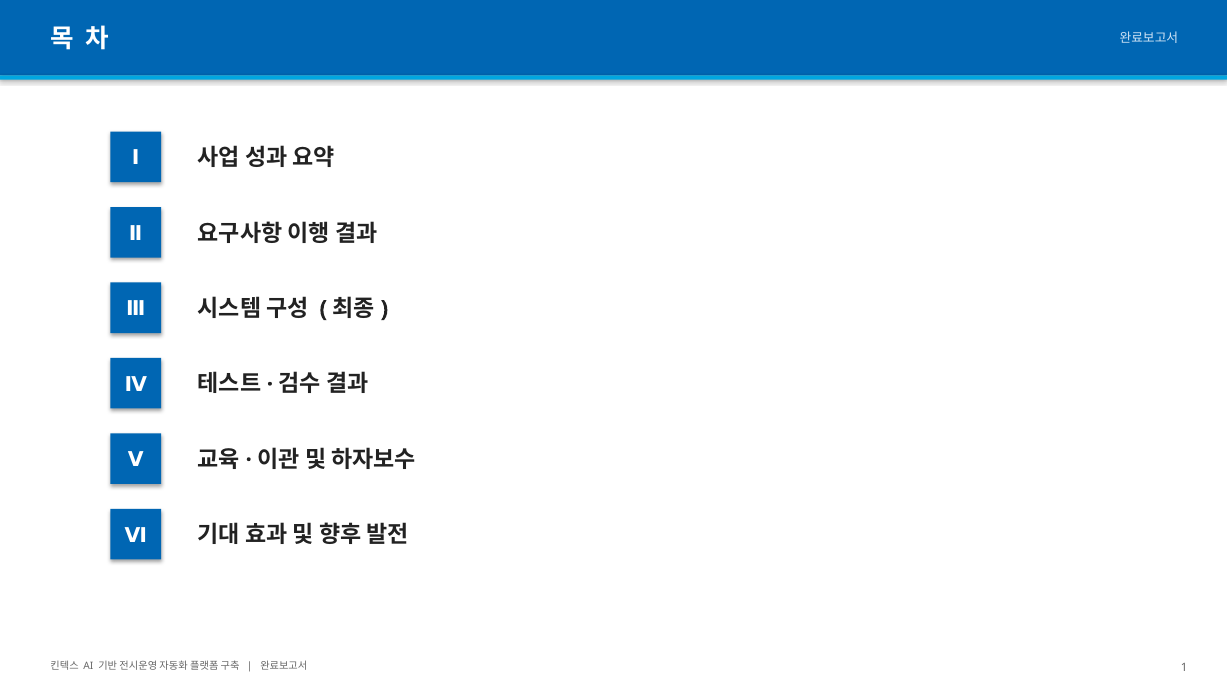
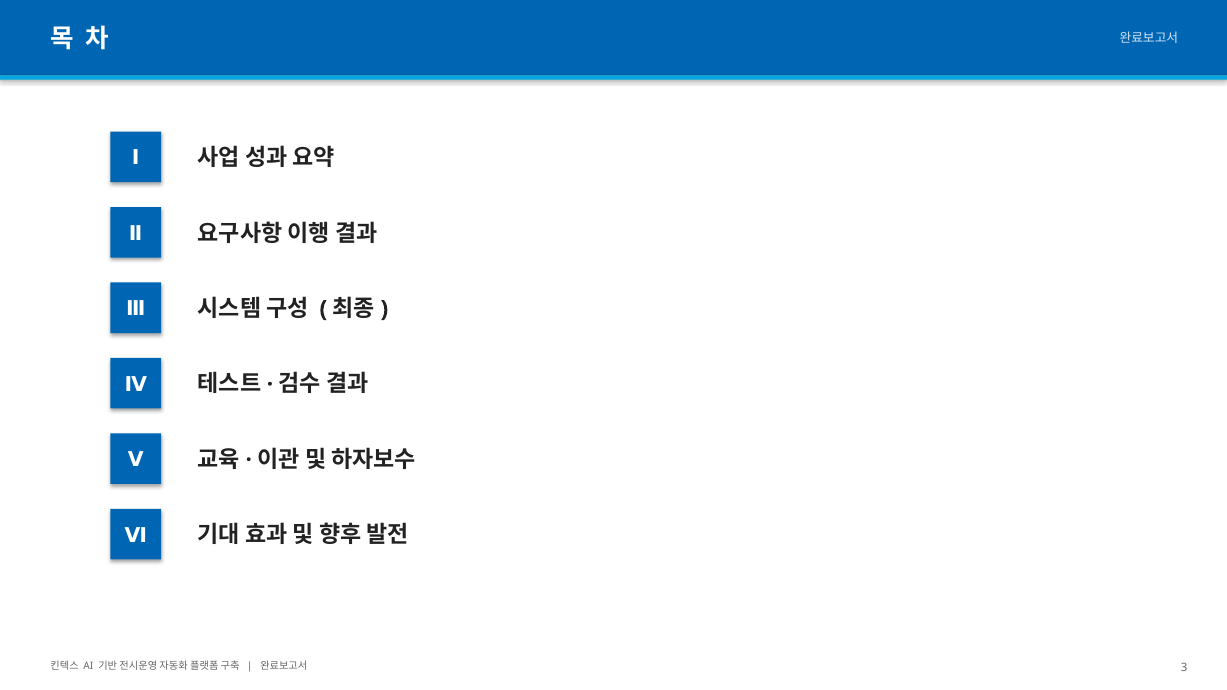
1: 1 -> 3
